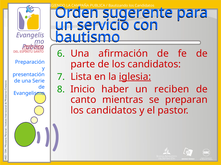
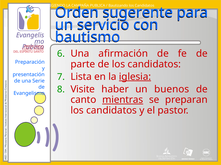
Inicio: Inicio -> Visite
reciben: reciben -> buenos
mientras underline: none -> present
